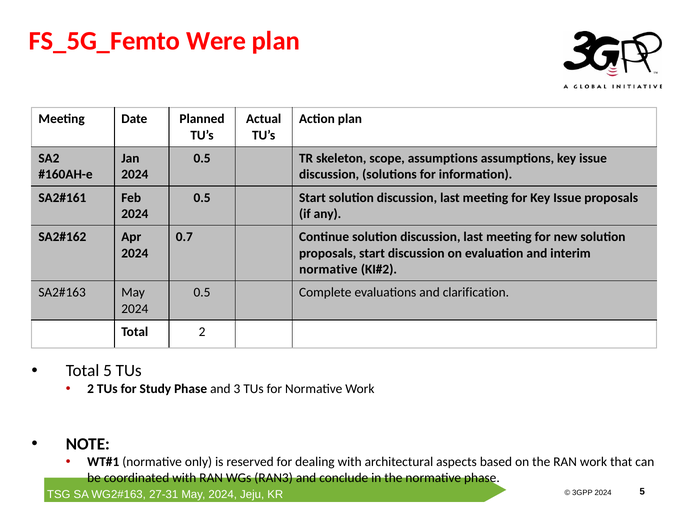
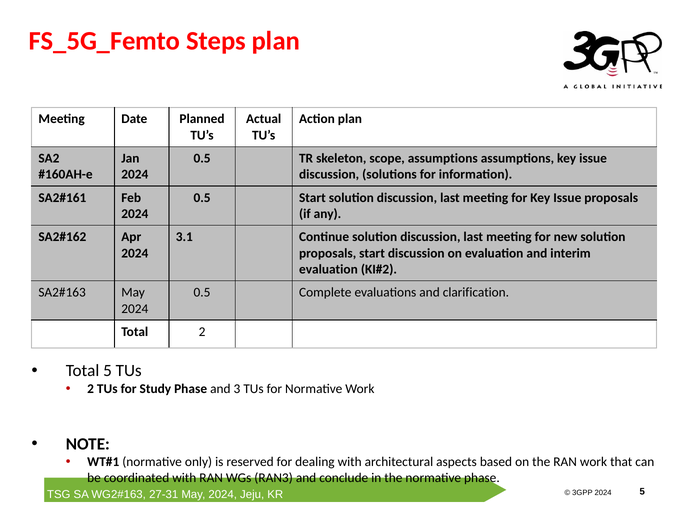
Were: Were -> Steps
0.7: 0.7 -> 3.1
normative at (328, 269): normative -> evaluation
